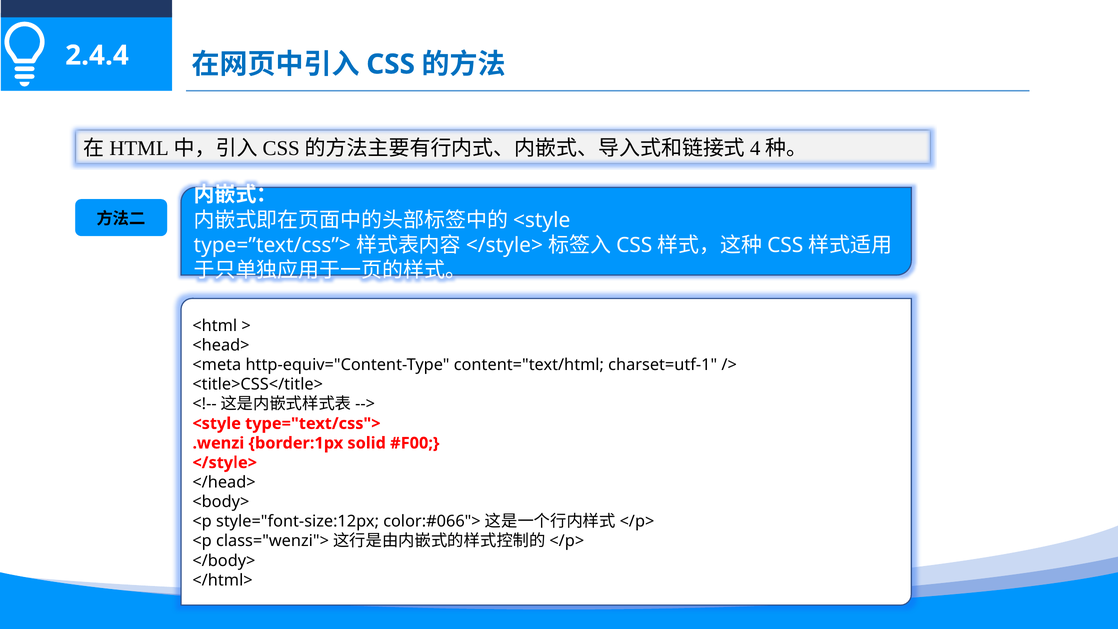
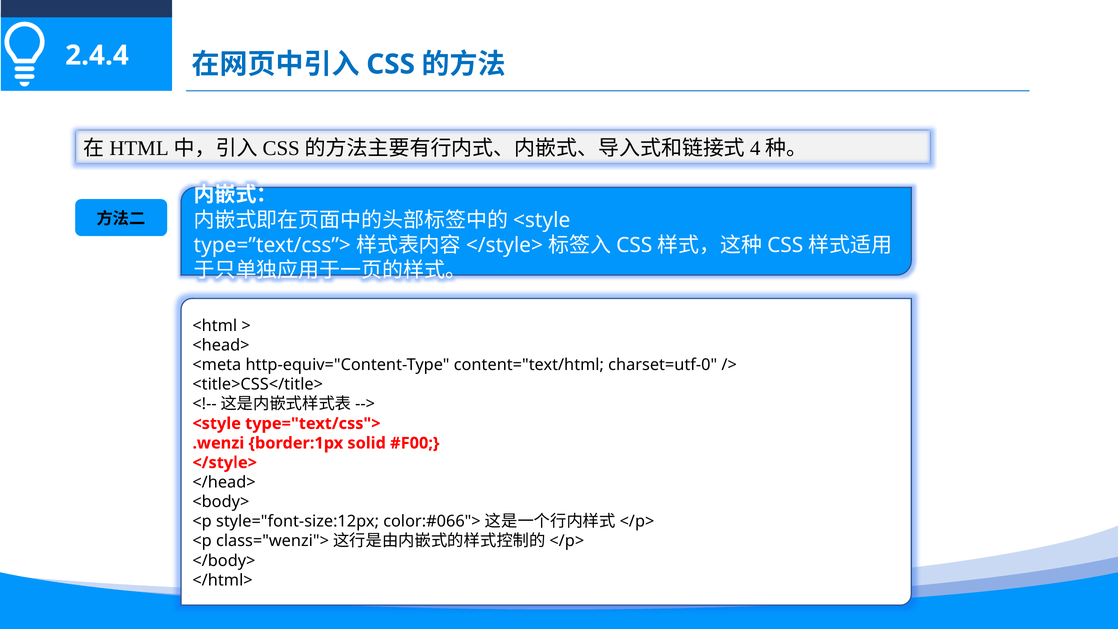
charset=utf-1: charset=utf-1 -> charset=utf-0
